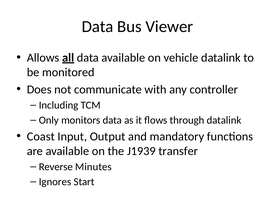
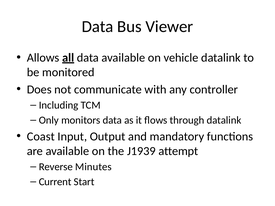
transfer: transfer -> attempt
Ignores: Ignores -> Current
